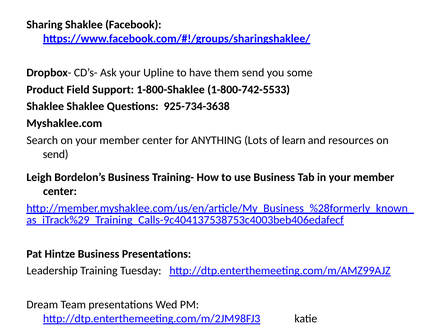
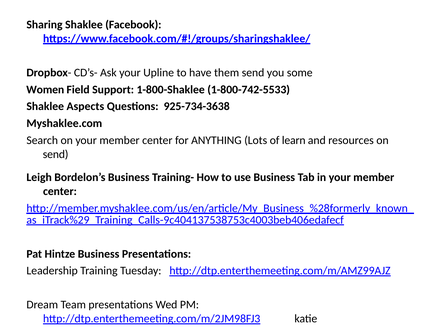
Product: Product -> Women
Shaklee Shaklee: Shaklee -> Aspects
